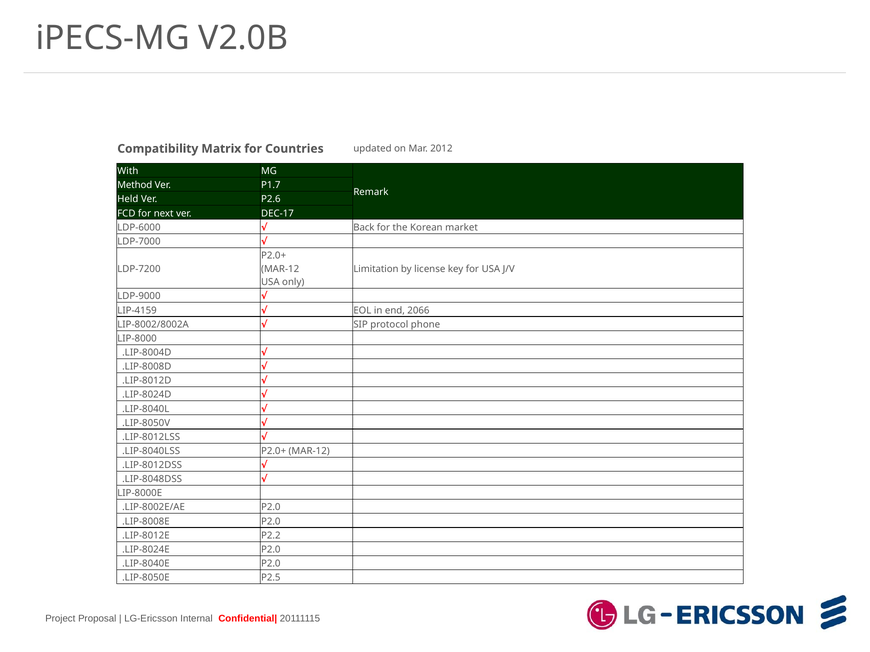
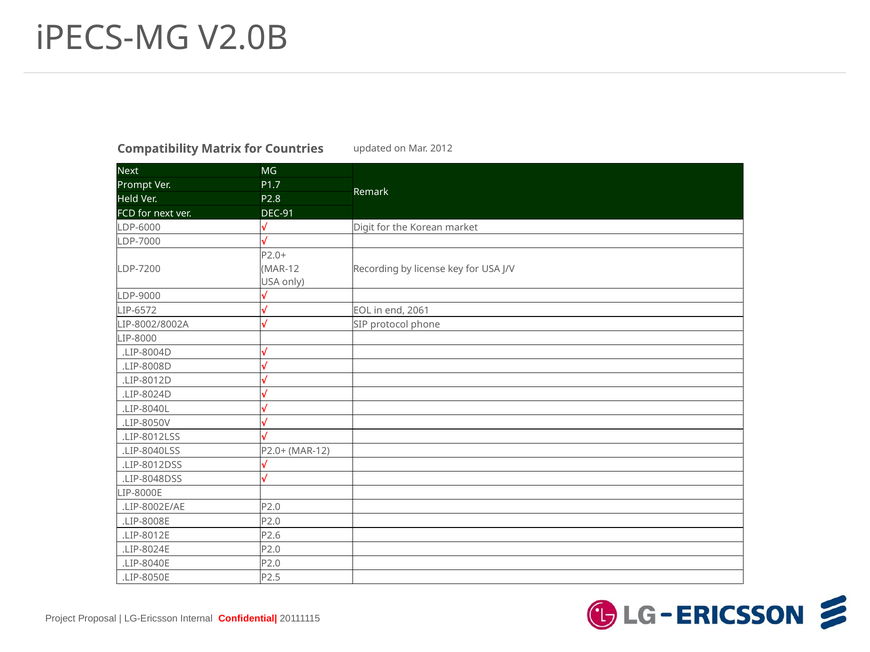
With at (128, 171): With -> Next
Method: Method -> Prompt
P2.6: P2.6 -> P2.8
DEC-17: DEC-17 -> DEC-91
Back: Back -> Digit
Limitation: Limitation -> Recording
LIP-4159: LIP-4159 -> LIP-6572
2066: 2066 -> 2061
P2.2: P2.2 -> P2.6
